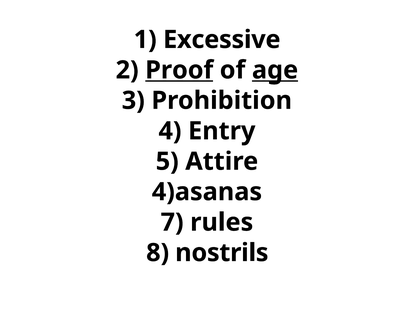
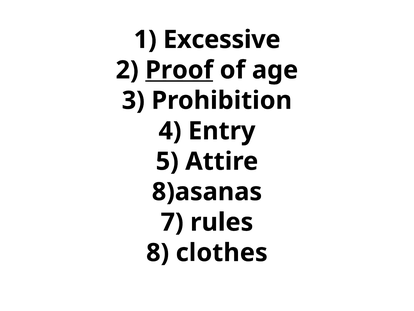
age underline: present -> none
4)asanas: 4)asanas -> 8)asanas
nostrils: nostrils -> clothes
